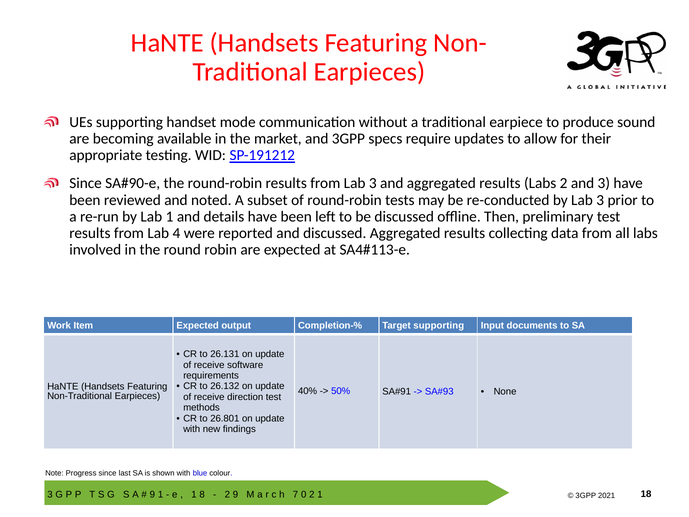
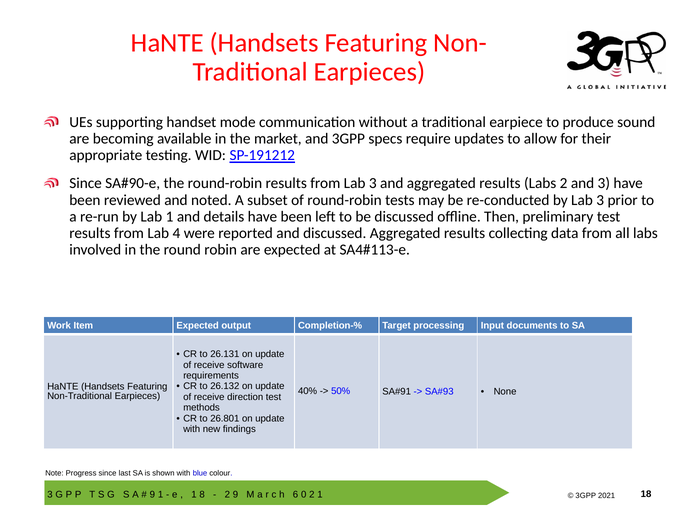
Target supporting: supporting -> processing
7: 7 -> 6
